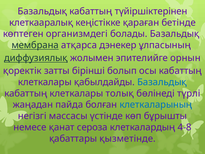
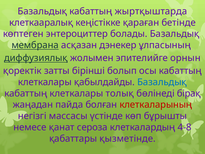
түйіршіктерінен: түйіршіктерінен -> жыртқыштарда
организмдегі: организмдегі -> энтероциттер
атқарса: атқарса -> асқазан
түрлі: түрлі -> бірақ
клеткаларының colour: blue -> red
